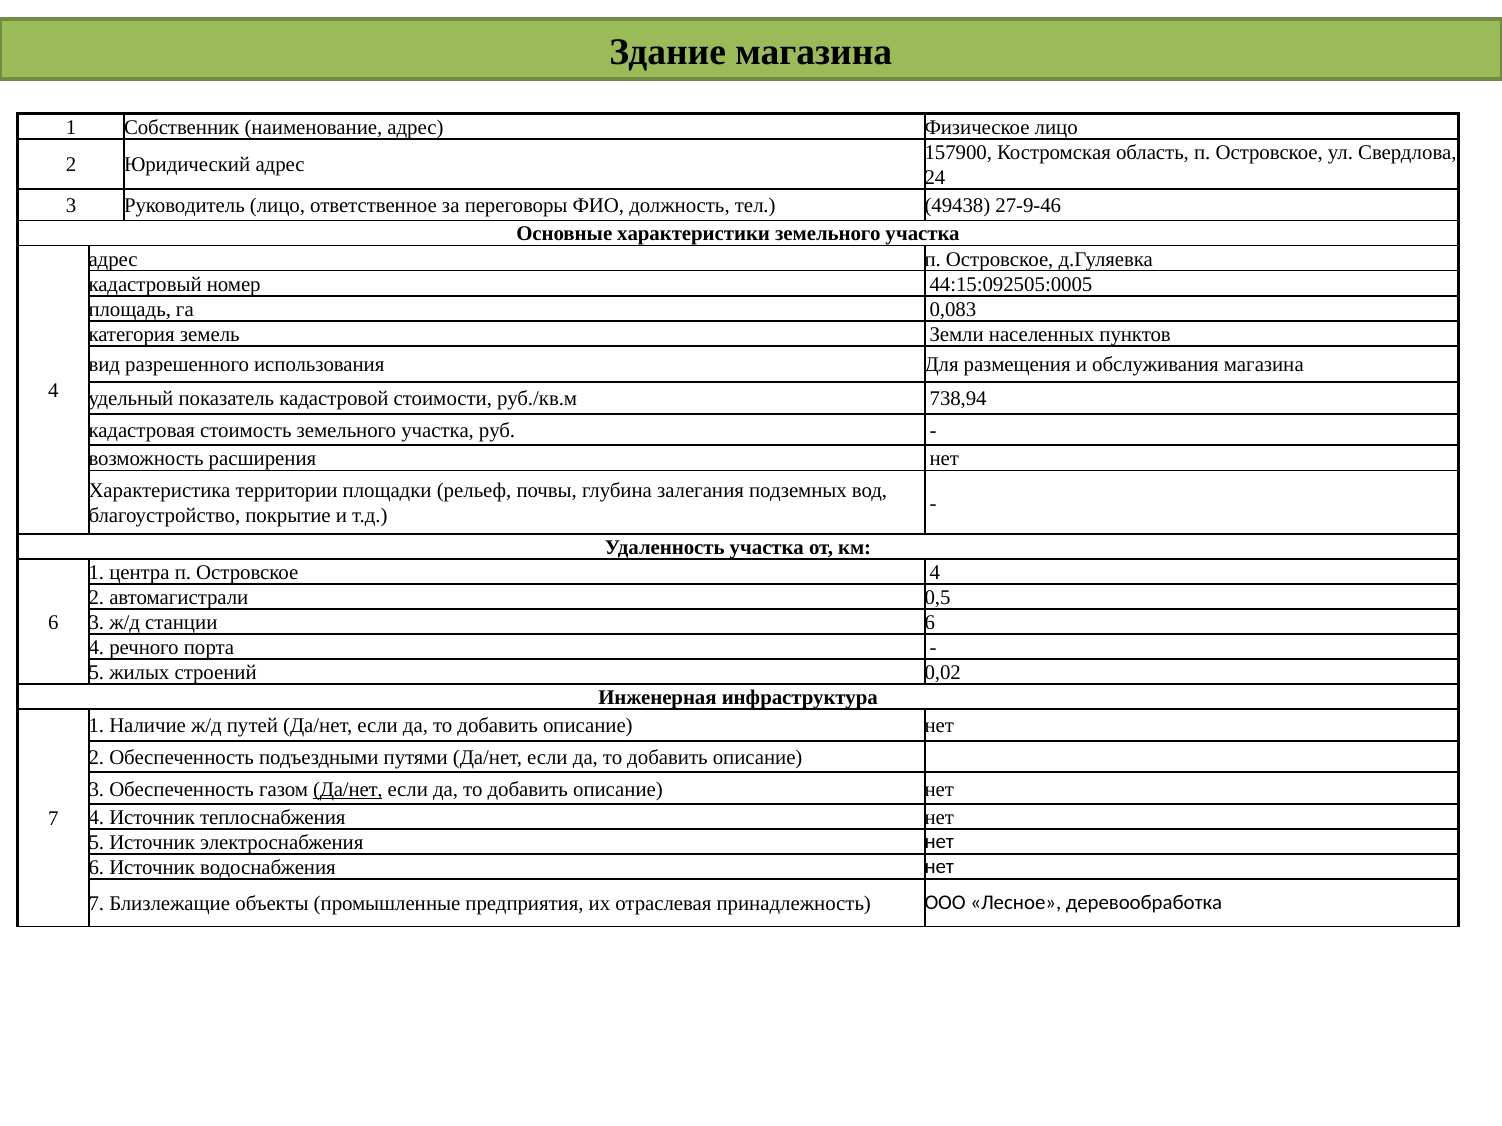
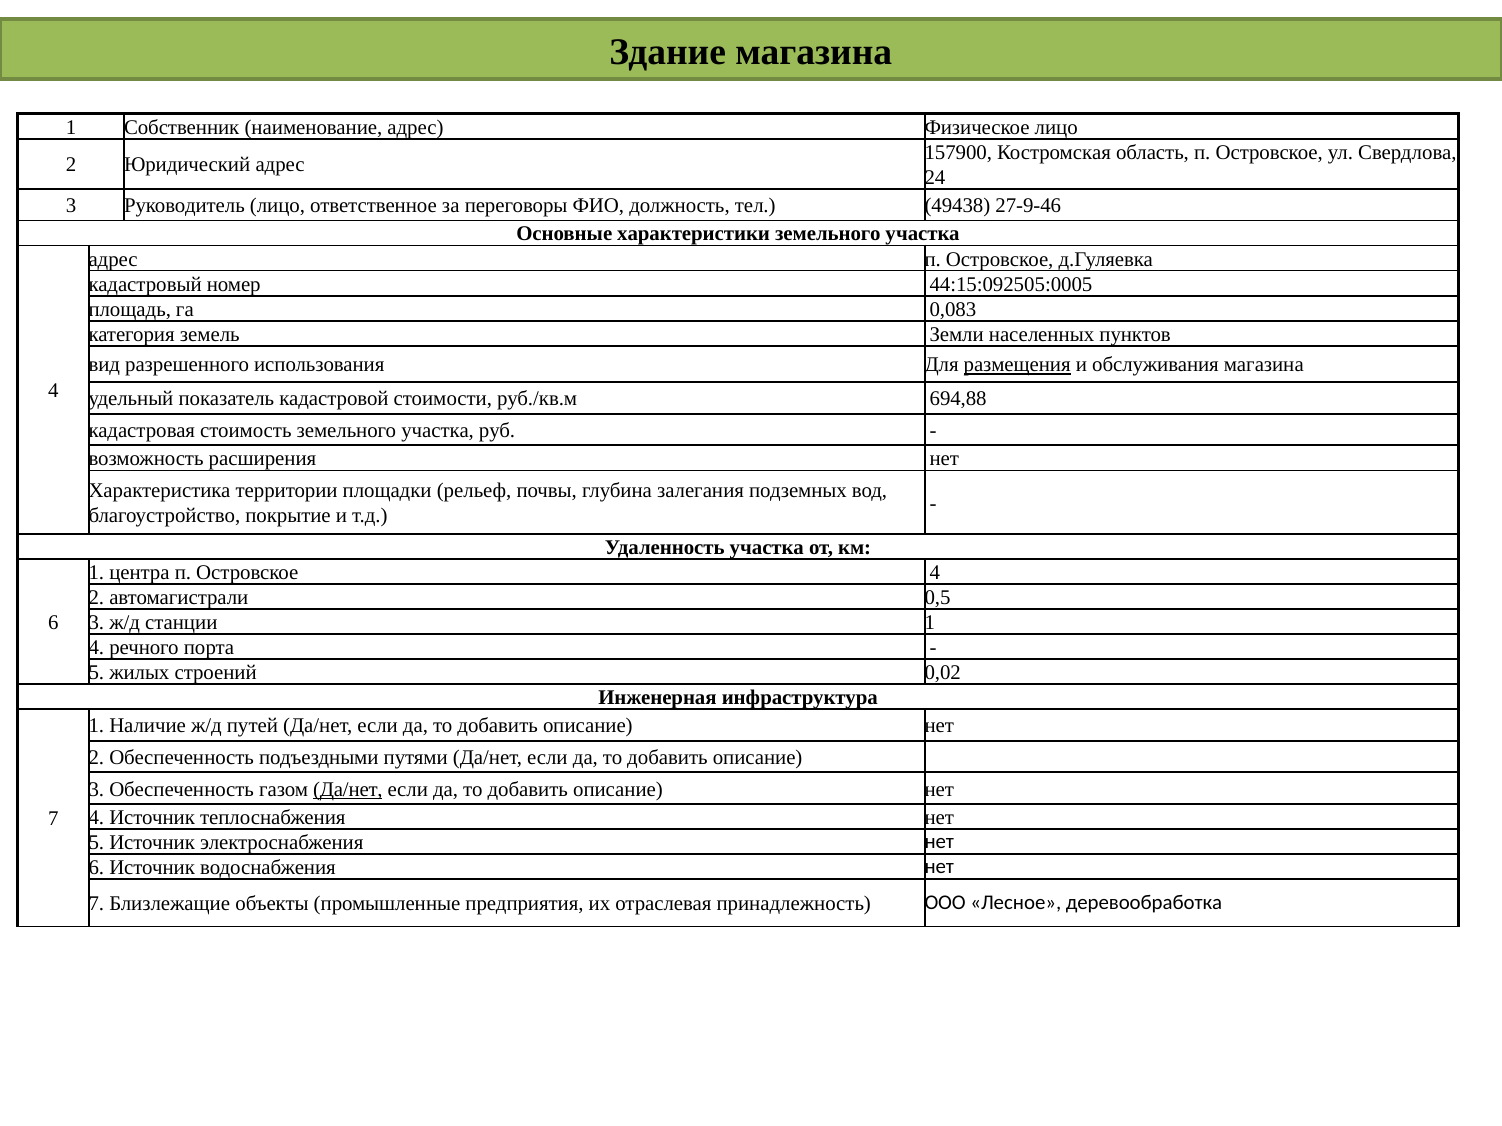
размещения underline: none -> present
738,94: 738,94 -> 694,88
станции 6: 6 -> 1
